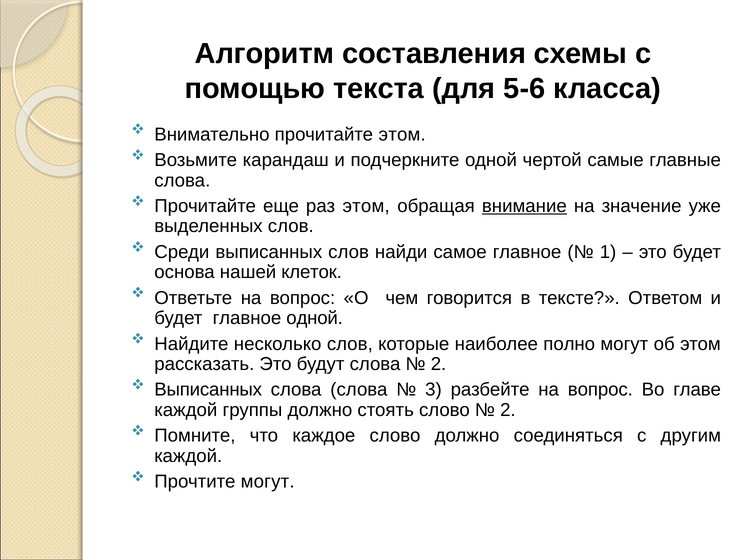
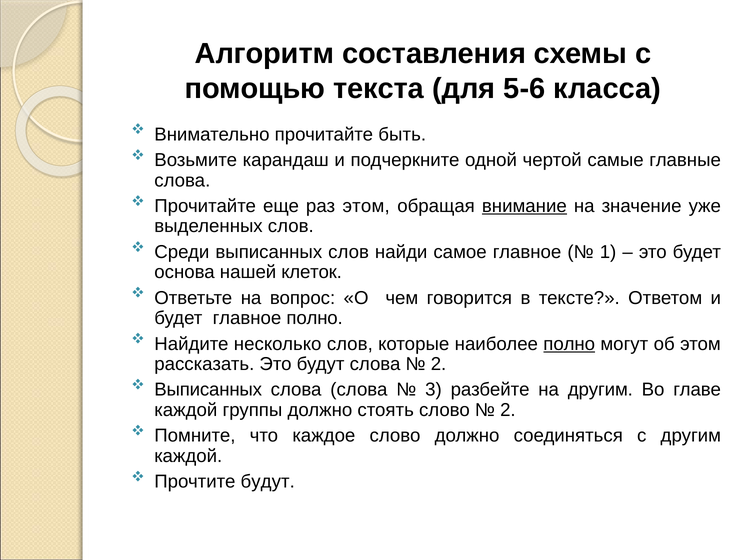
прочитайте этом: этом -> быть
главное одной: одной -> полно
полно at (569, 344) underline: none -> present
разбейте на вопрос: вопрос -> другим
Прочтите могут: могут -> будут
